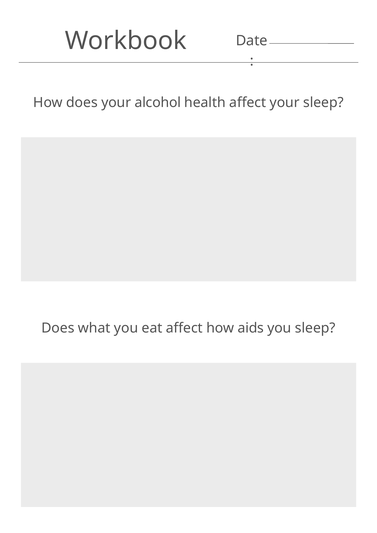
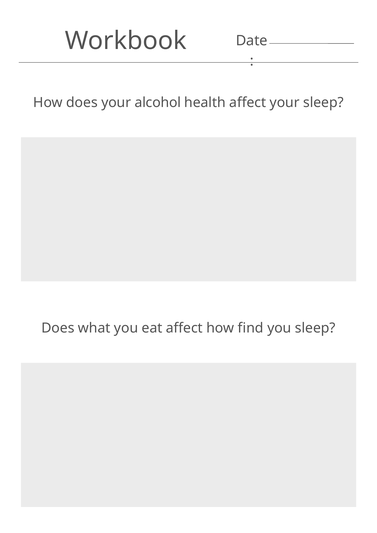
aids: aids -> find
